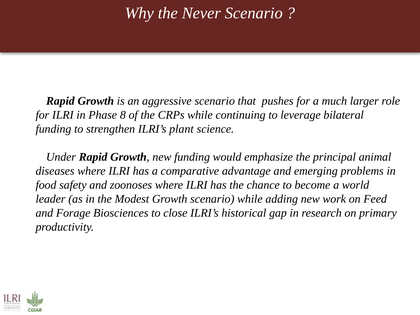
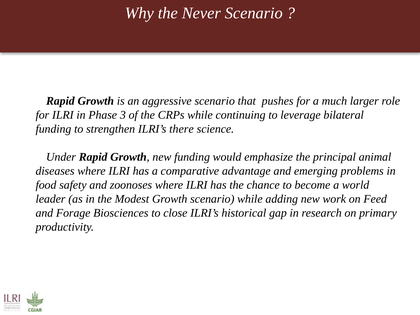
8: 8 -> 3
plant: plant -> there
